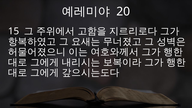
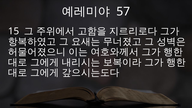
20: 20 -> 57
